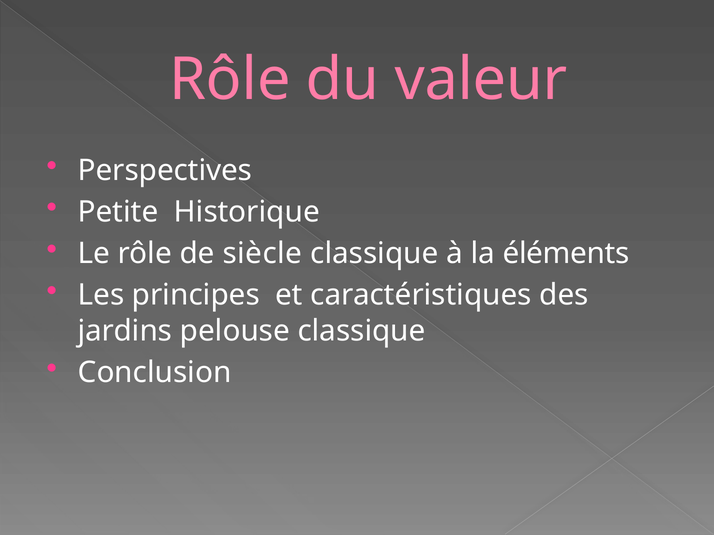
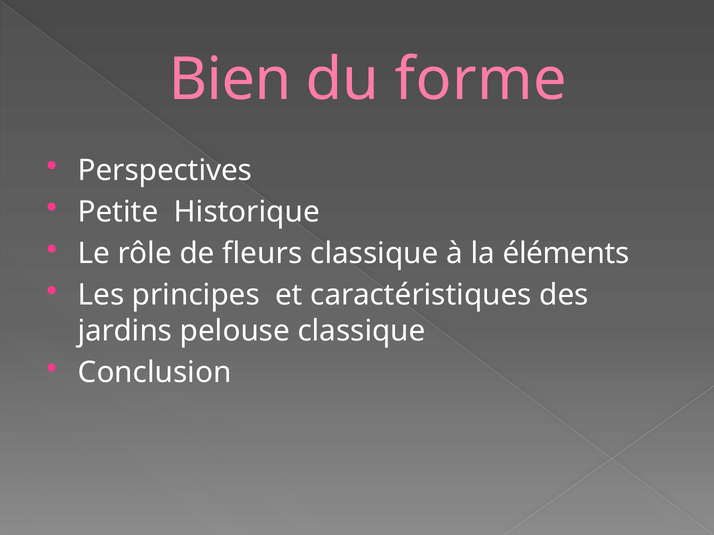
Rôle at (230, 80): Rôle -> Bien
valeur: valeur -> forme
siècle: siècle -> fleurs
